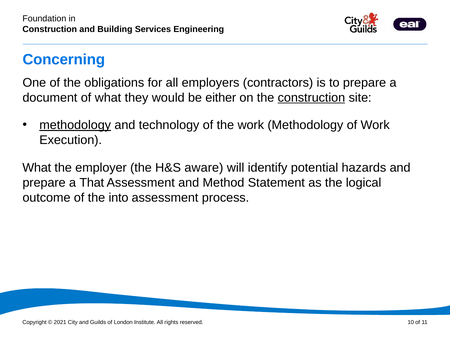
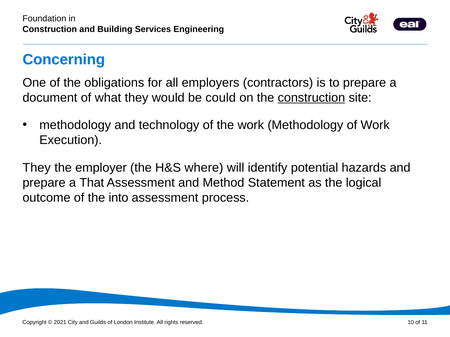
either: either -> could
methodology at (75, 125) underline: present -> none
What at (37, 168): What -> They
aware: aware -> where
